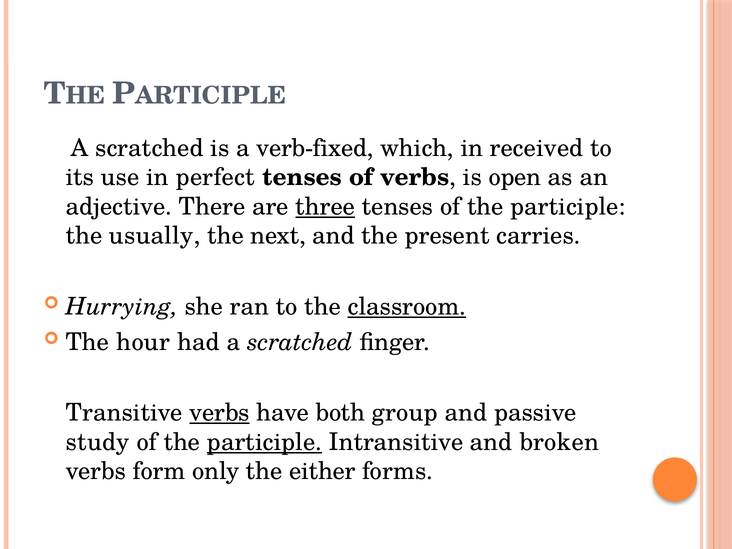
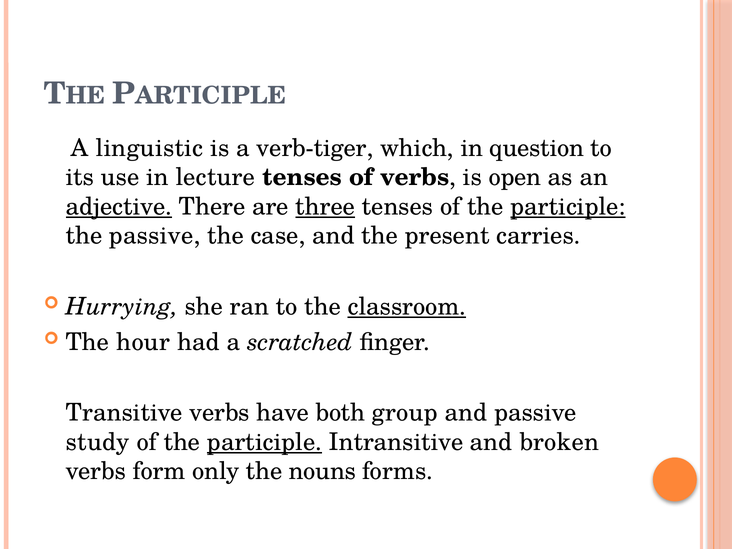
scratched at (149, 148): scratched -> linguistic
verb-fixed: verb-fixed -> verb-tiger
received: received -> question
perfect: perfect -> lecture
adjective underline: none -> present
participle at (568, 207) underline: none -> present
the usually: usually -> passive
next: next -> case
verbs at (220, 413) underline: present -> none
either: either -> nouns
